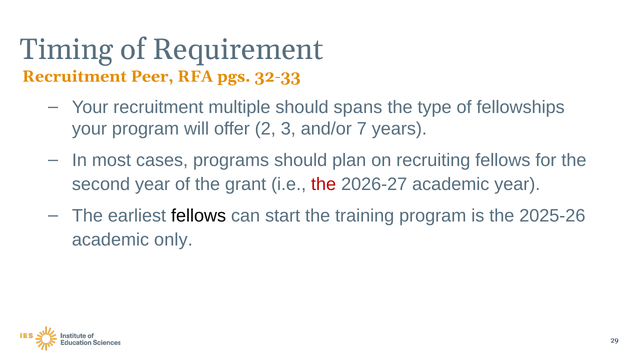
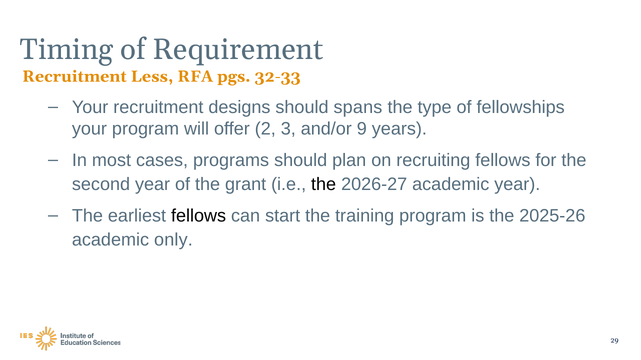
Peer: Peer -> Less
multiple: multiple -> designs
7: 7 -> 9
the at (324, 184) colour: red -> black
